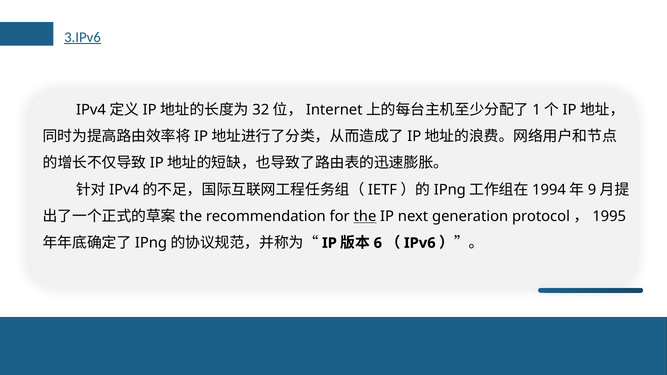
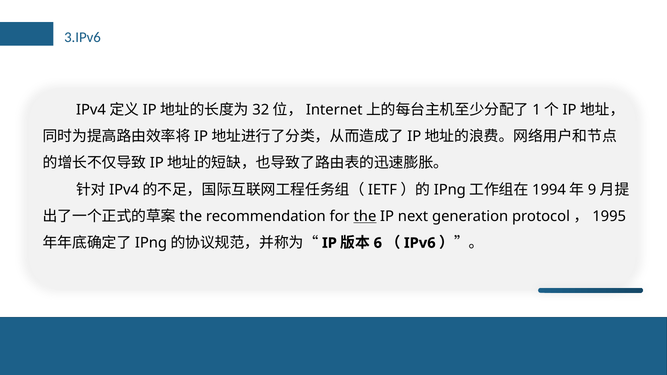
3.IPv6 underline: present -> none
